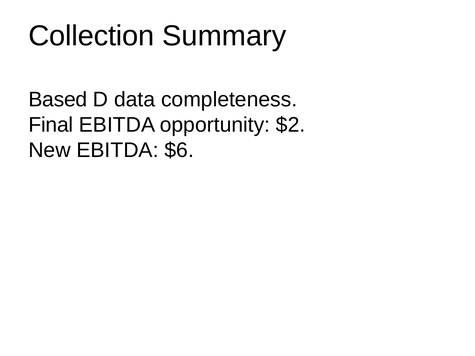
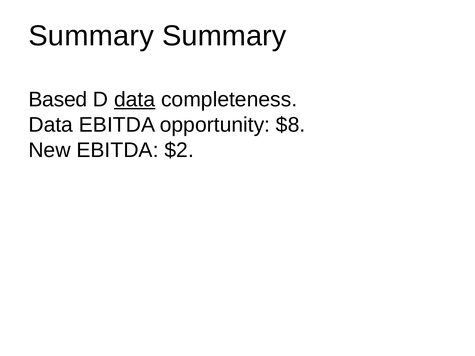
Collection at (91, 36): Collection -> Summary
data at (135, 100) underline: none -> present
Final at (51, 125): Final -> Data
$2: $2 -> $8
$6: $6 -> $2
